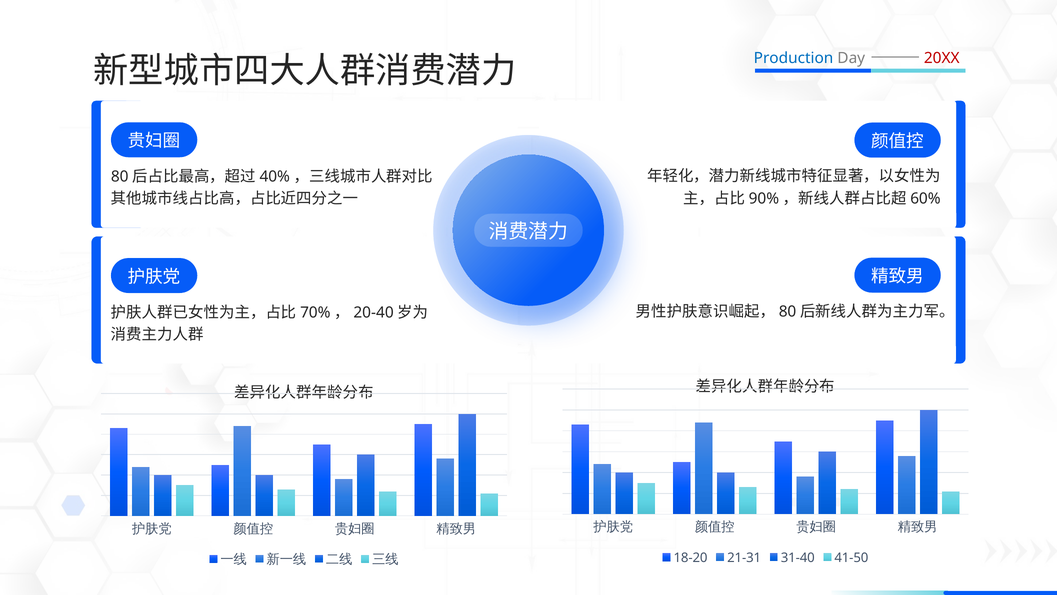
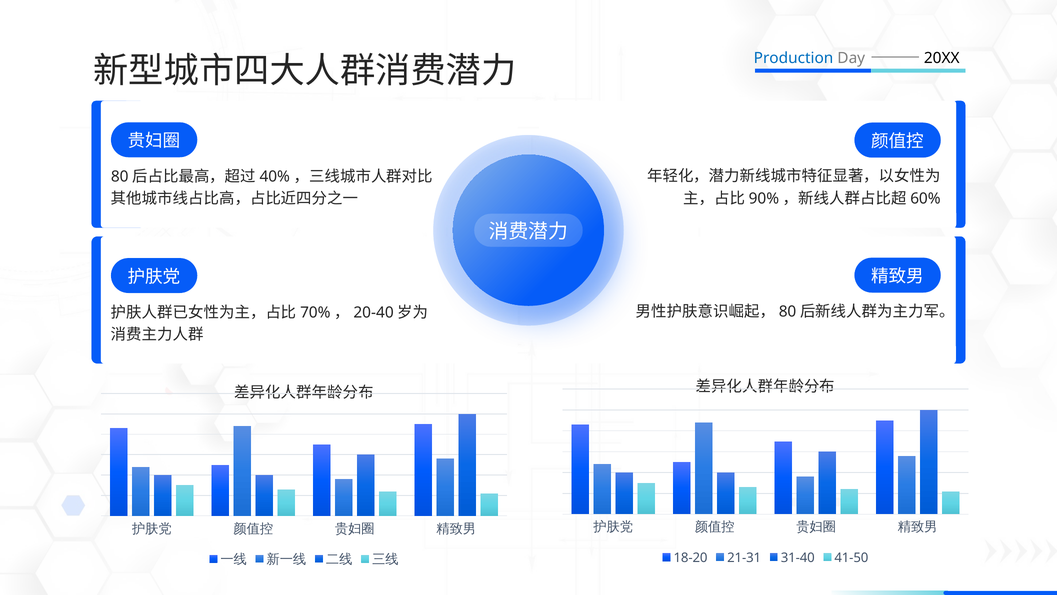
20XX colour: red -> black
